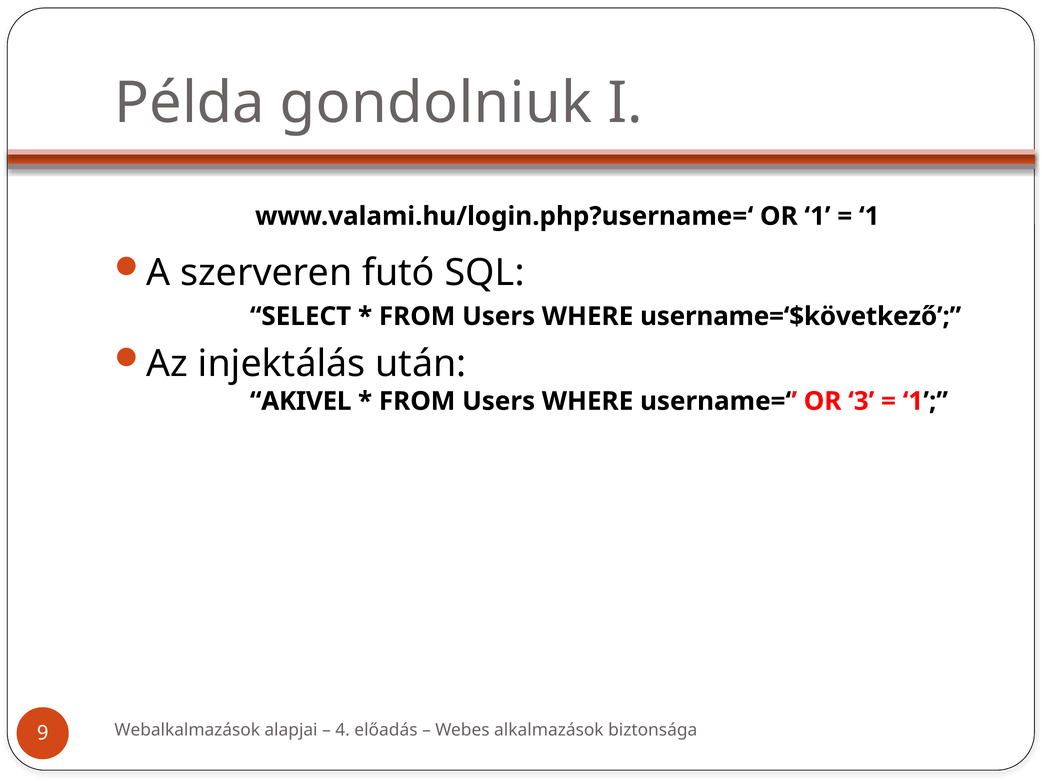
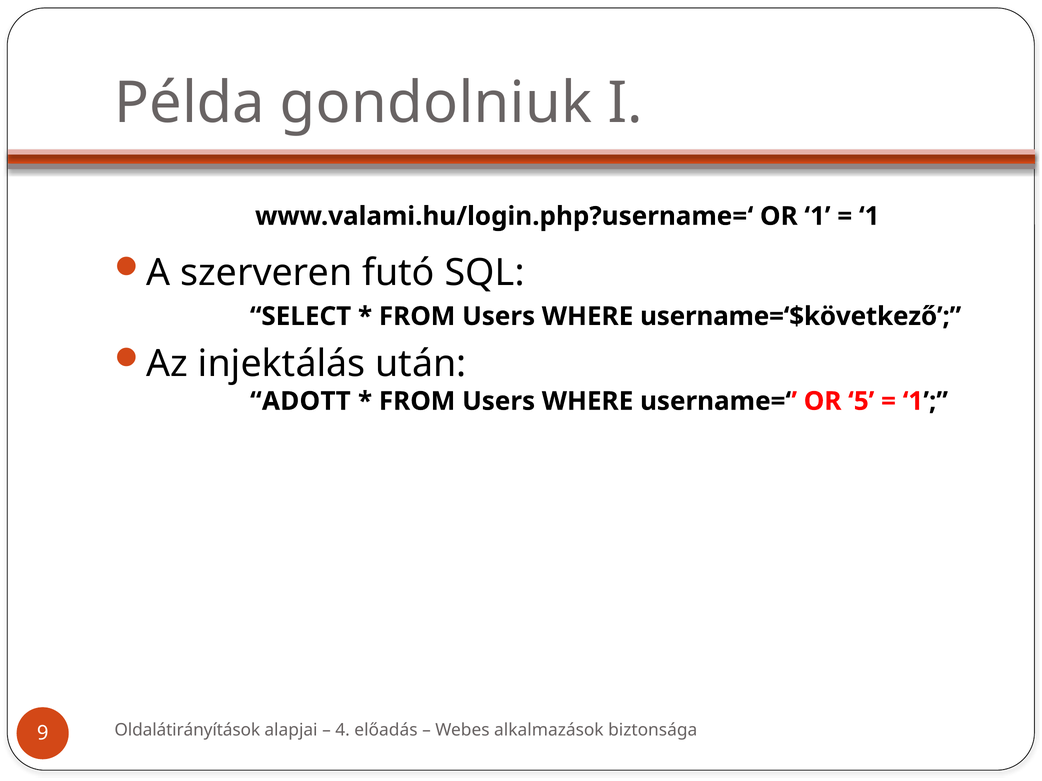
AKIVEL: AKIVEL -> ADOTT
3: 3 -> 5
Webalkalmazások: Webalkalmazások -> Oldalátirányítások
